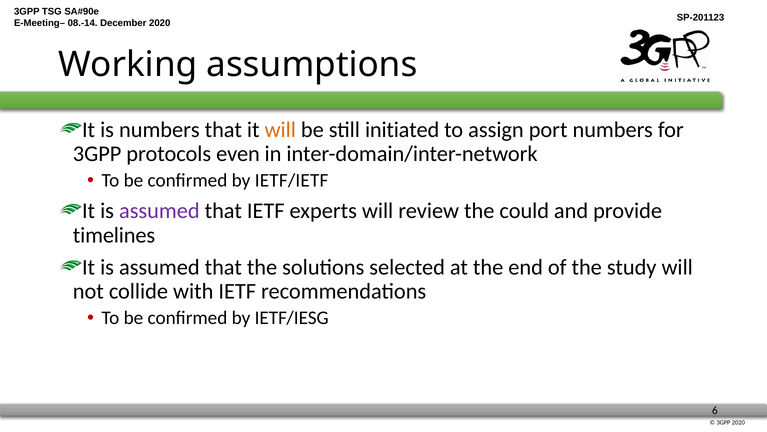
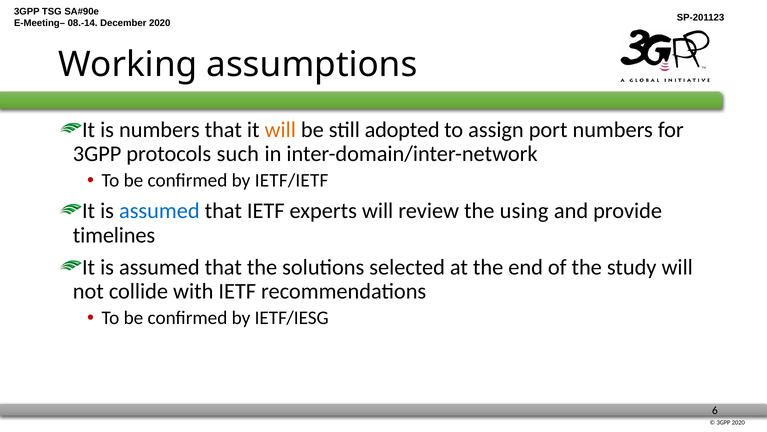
initiated: initiated -> adopted
even: even -> such
assumed at (159, 211) colour: purple -> blue
could: could -> using
